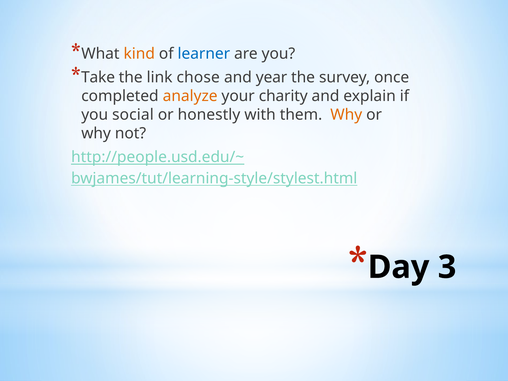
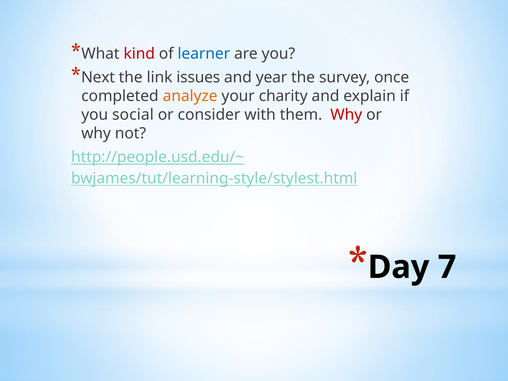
kind colour: orange -> red
Take: Take -> Next
chose: chose -> issues
honestly: honestly -> consider
Why at (346, 115) colour: orange -> red
3: 3 -> 7
